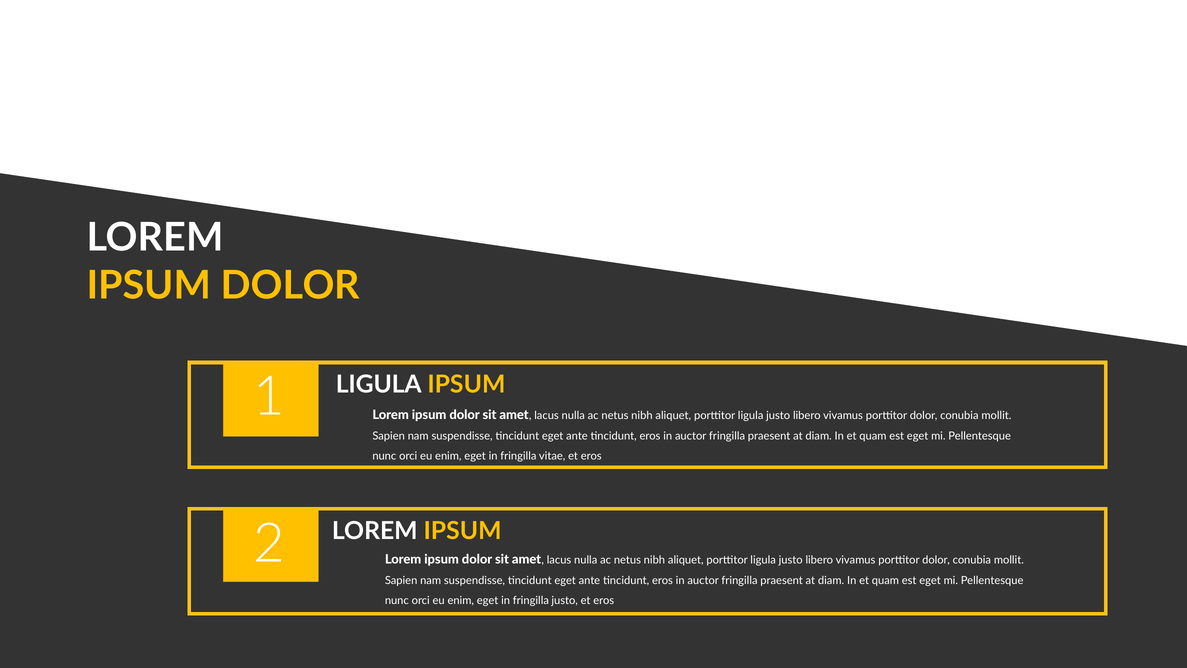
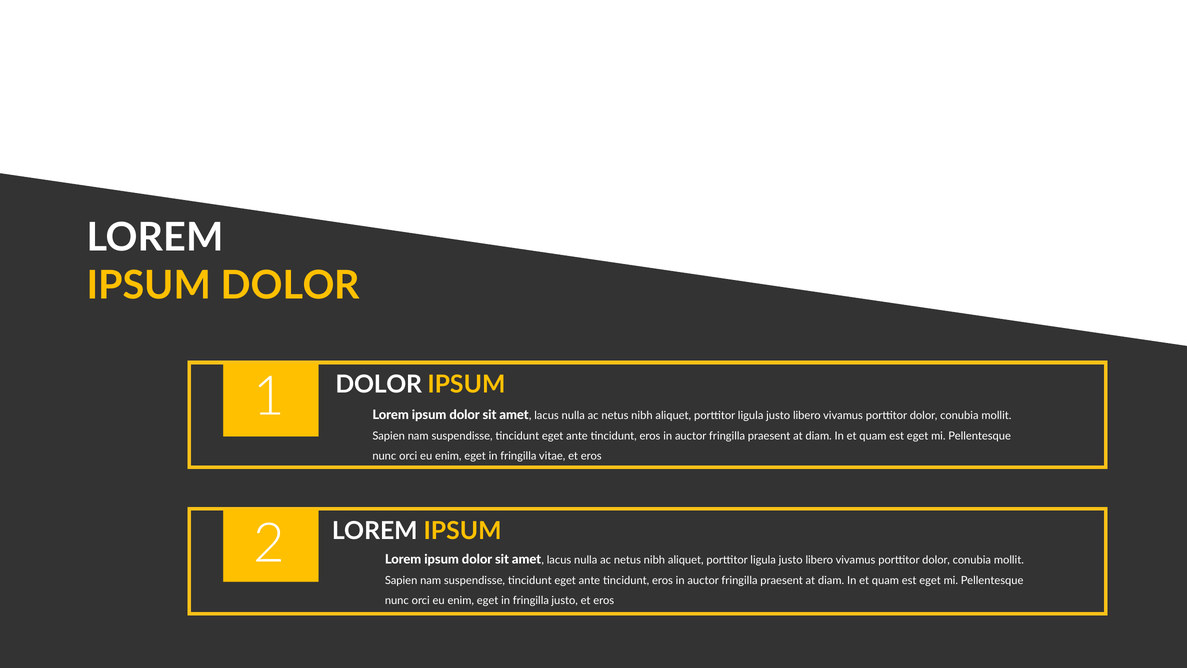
LIGULA at (379, 385): LIGULA -> DOLOR
